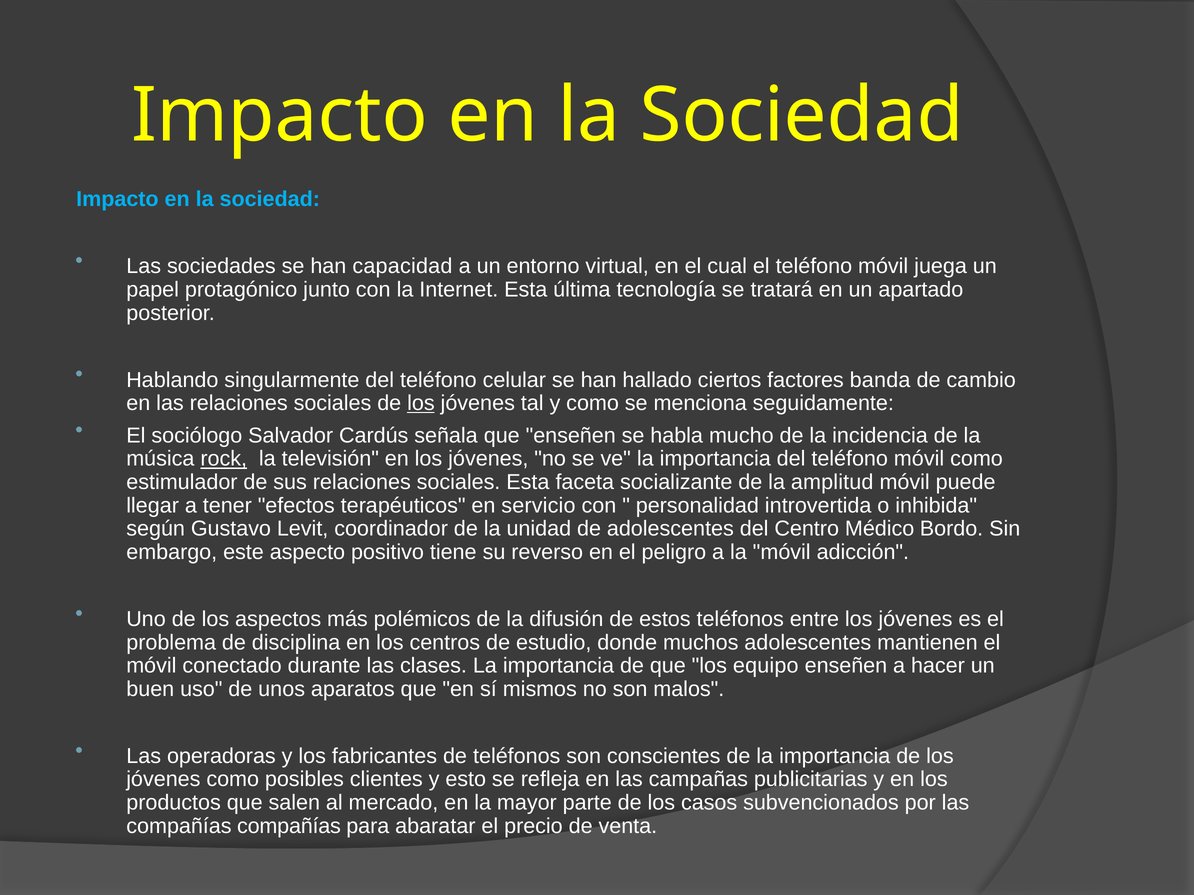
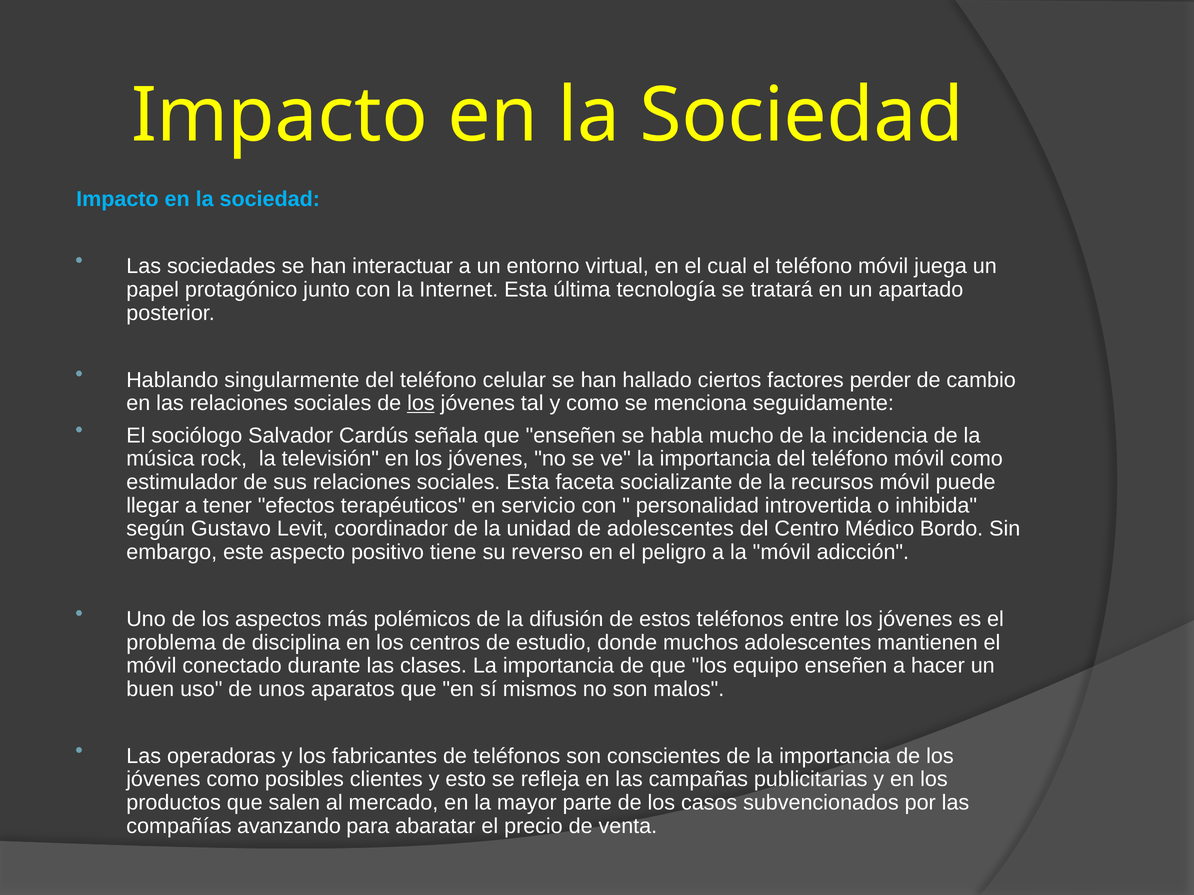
capacidad: capacidad -> interactuar
banda: banda -> perder
rock underline: present -> none
amplitud: amplitud -> recursos
compañías compañías: compañías -> avanzando
